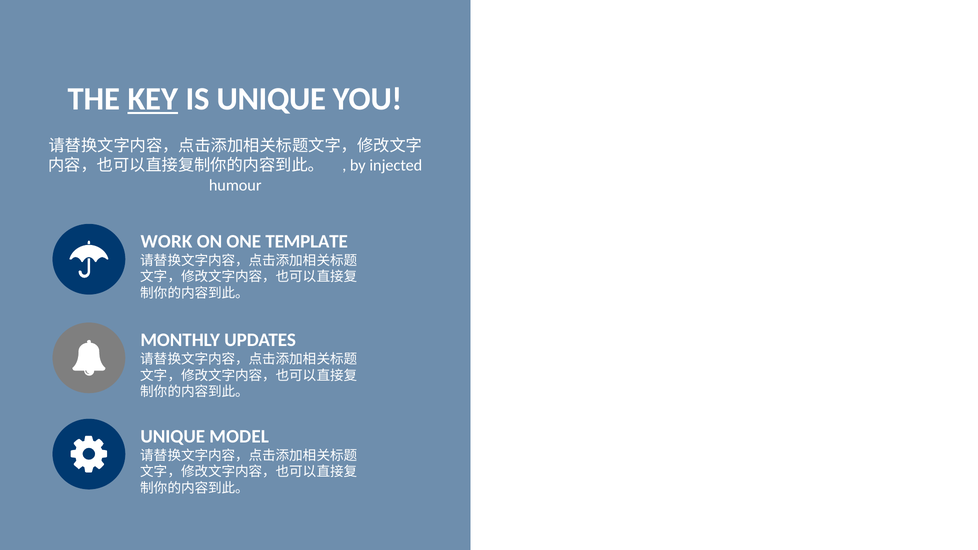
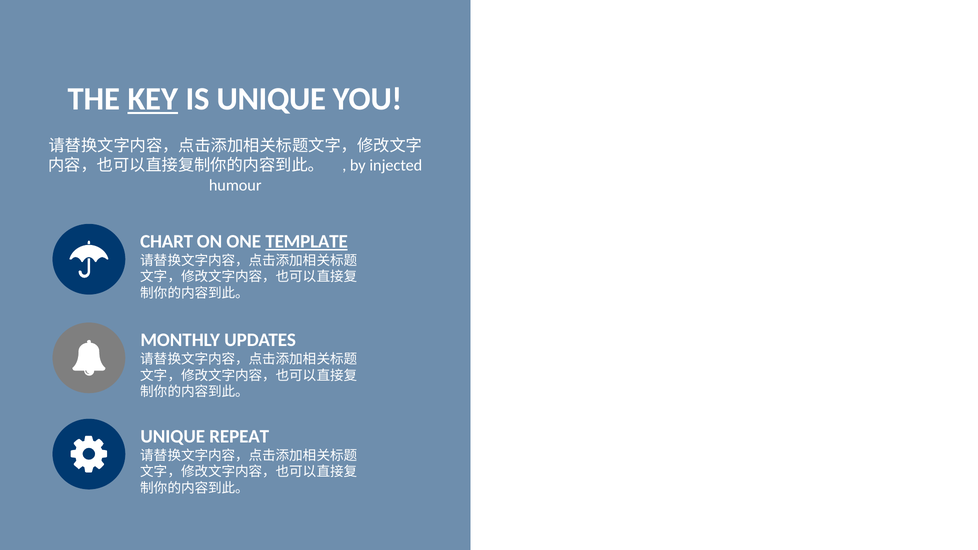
WORK: WORK -> CHART
TEMPLATE underline: none -> present
MODEL: MODEL -> REPEAT
